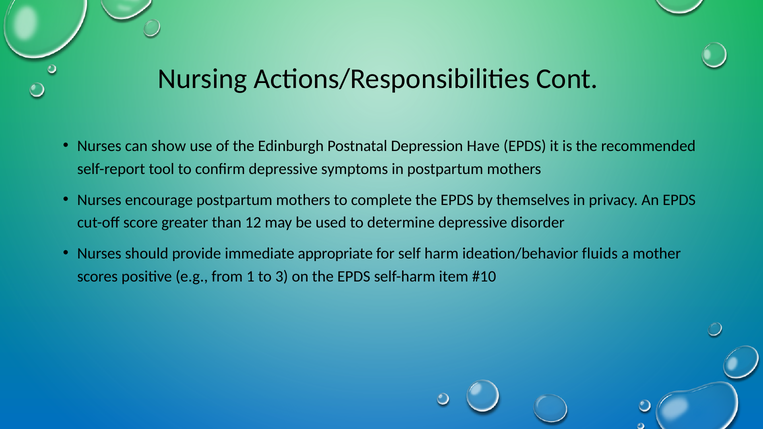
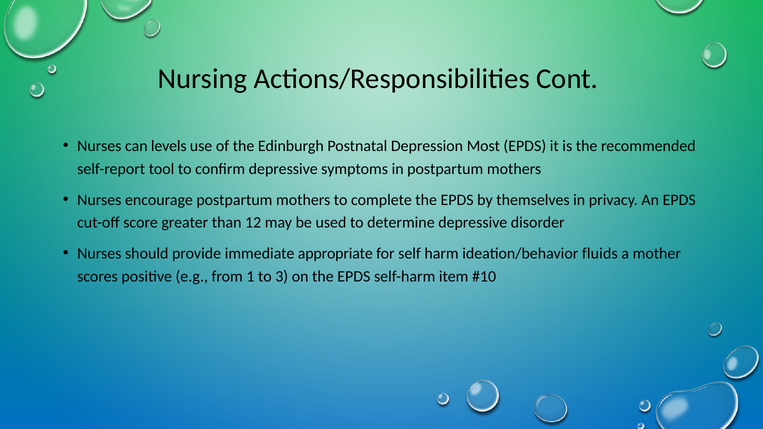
show: show -> levels
Have: Have -> Most
